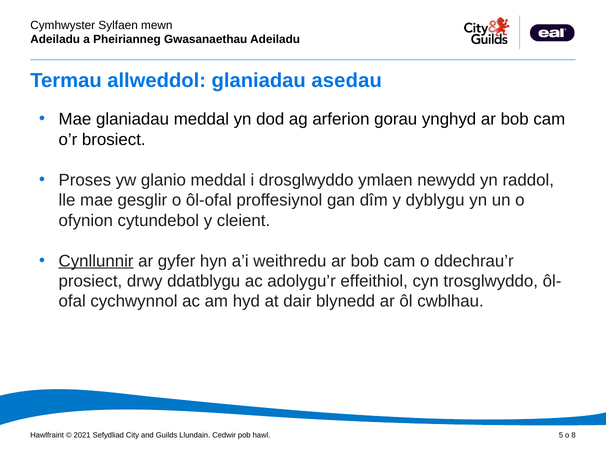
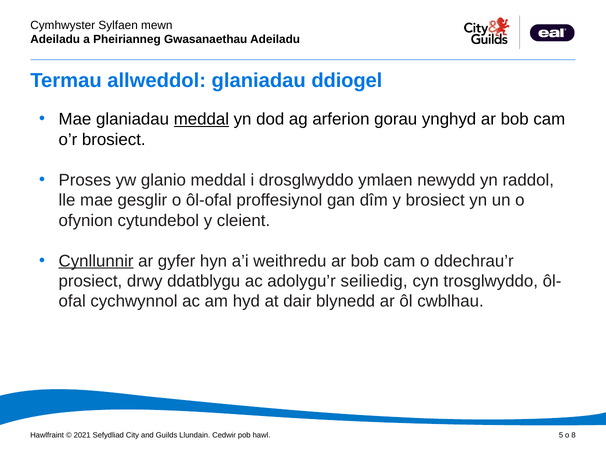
asedau: asedau -> ddiogel
meddal at (201, 119) underline: none -> present
y dyblygu: dyblygu -> brosiect
effeithiol: effeithiol -> seiliedig
